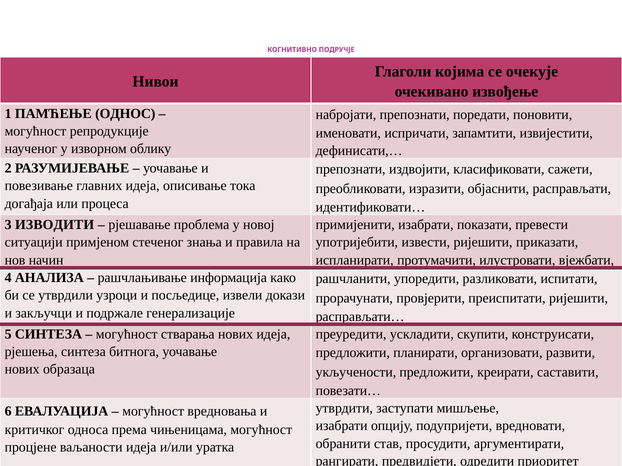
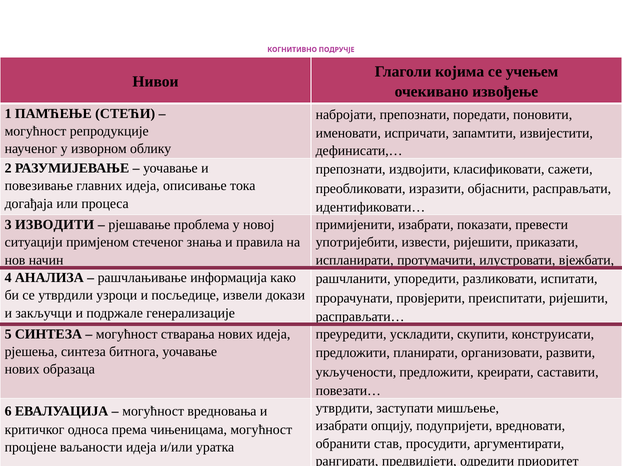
очекује: очекује -> учењем
ОДНОС: ОДНОС -> СТЕЋИ
